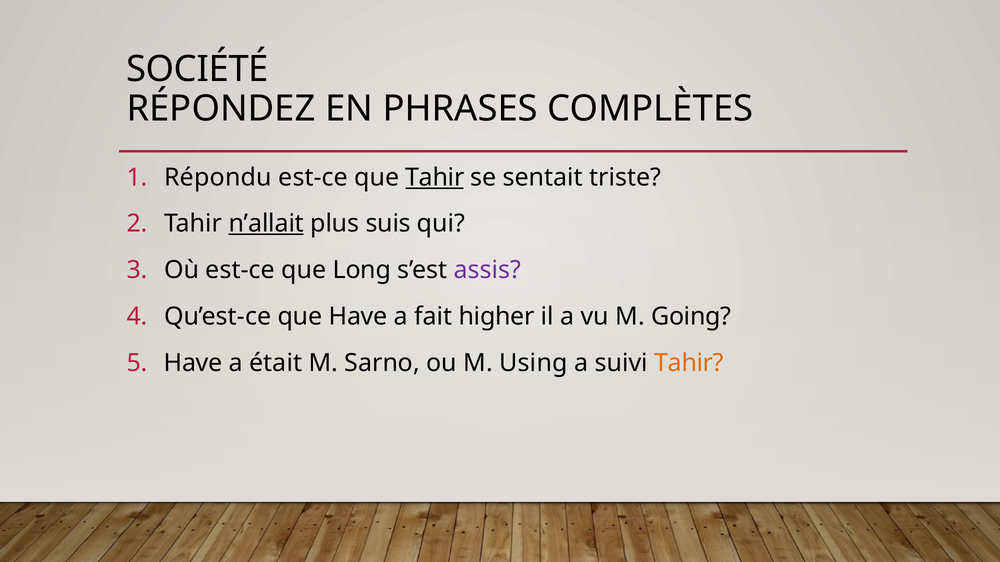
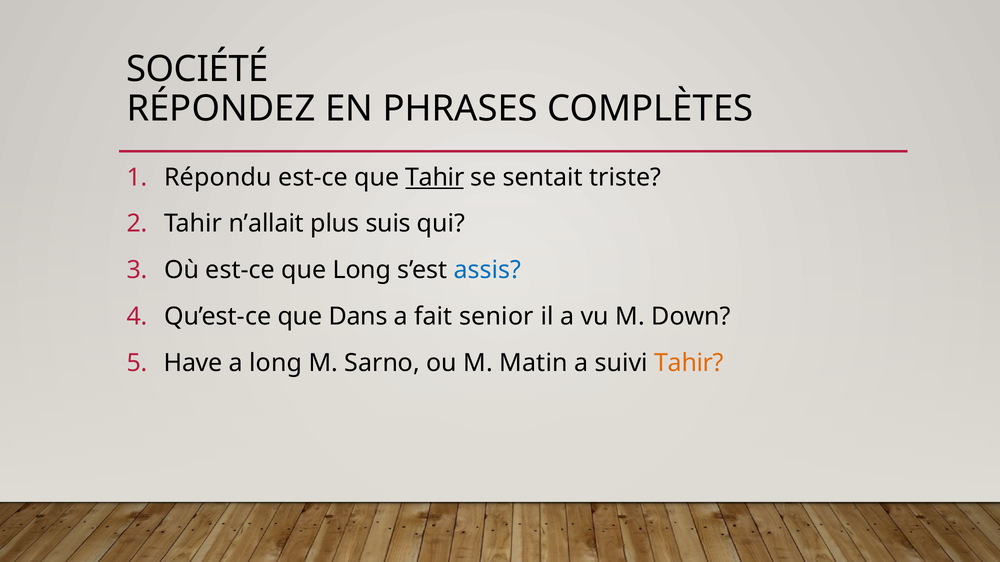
n’allait underline: present -> none
assis colour: purple -> blue
que Have: Have -> Dans
higher: higher -> senior
Going: Going -> Down
a était: était -> long
Using: Using -> Matin
